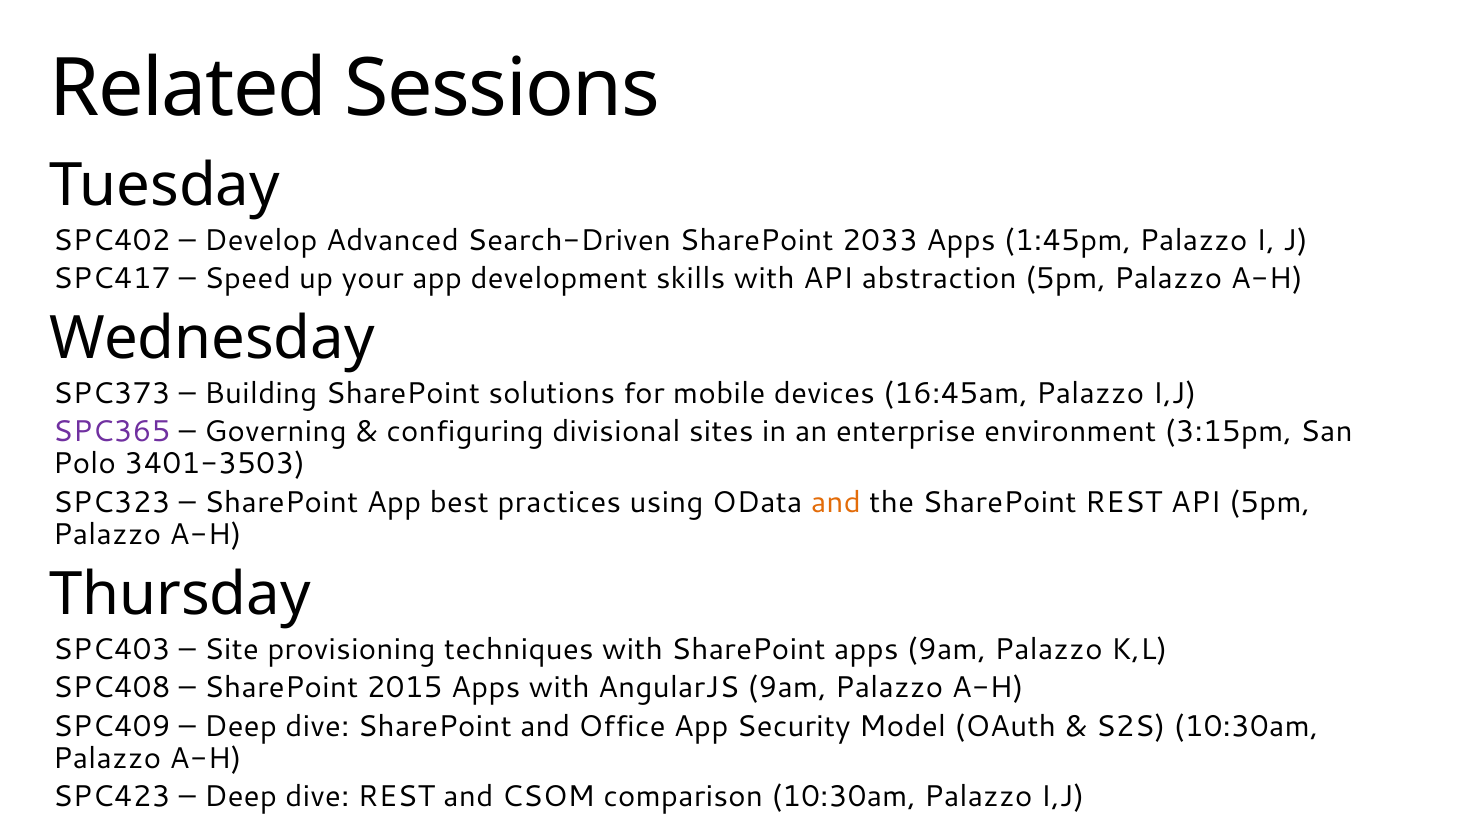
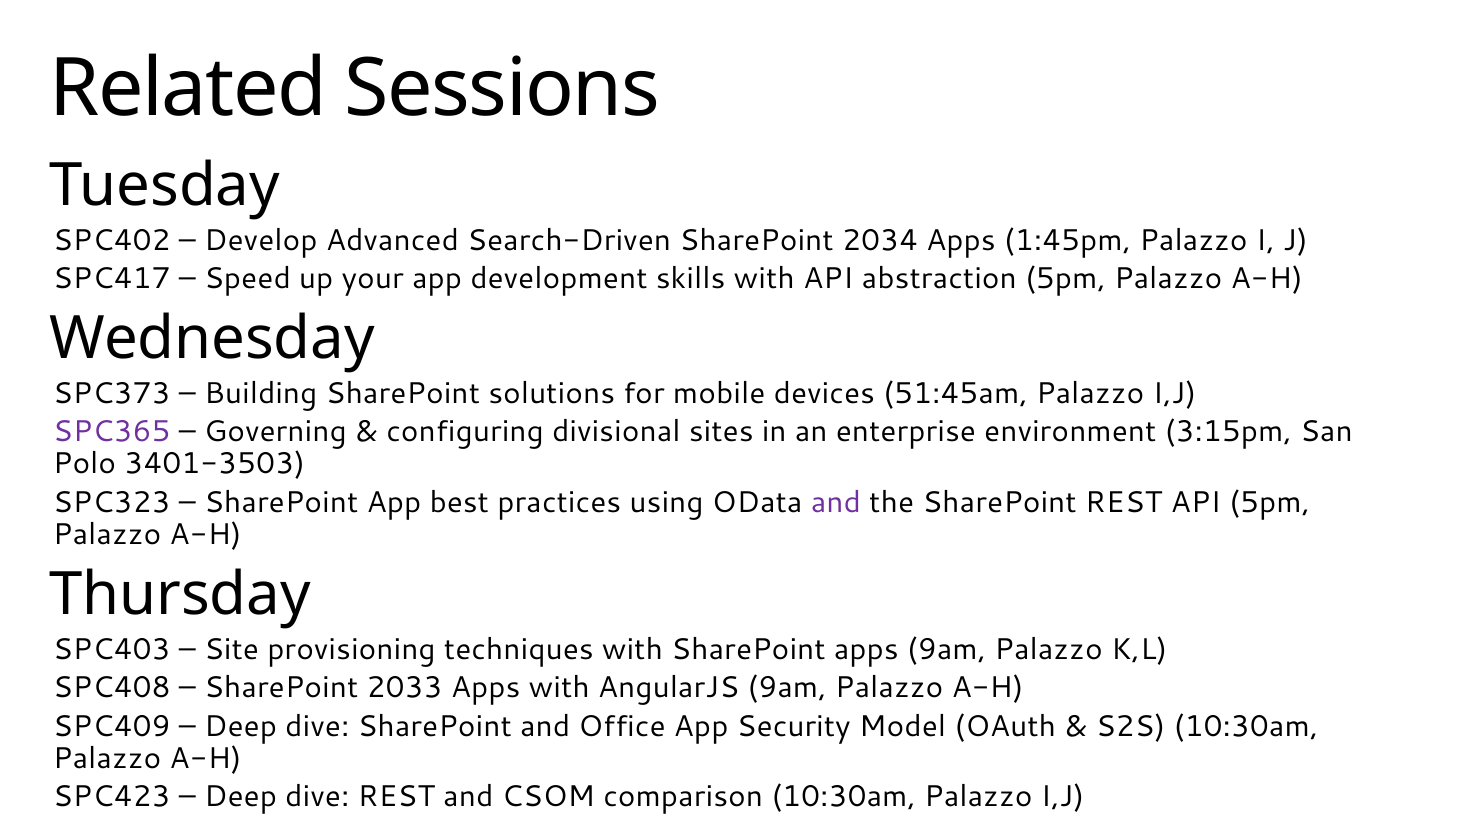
2033: 2033 -> 2034
16:45am: 16:45am -> 51:45am
and at (836, 503) colour: orange -> purple
2015: 2015 -> 2033
